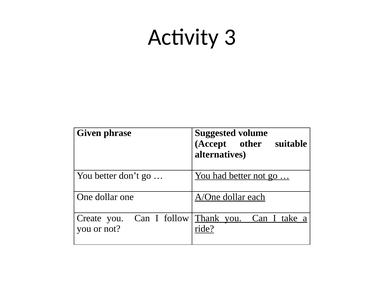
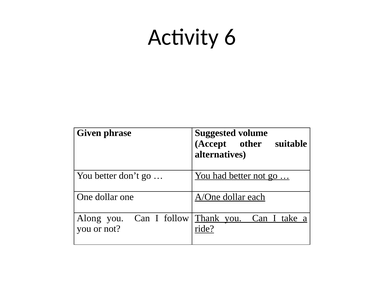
3: 3 -> 6
Create: Create -> Along
